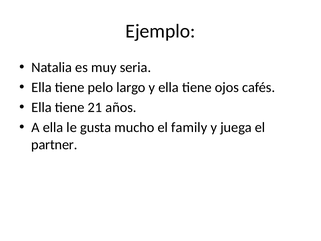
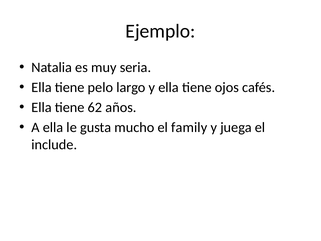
21: 21 -> 62
partner: partner -> include
